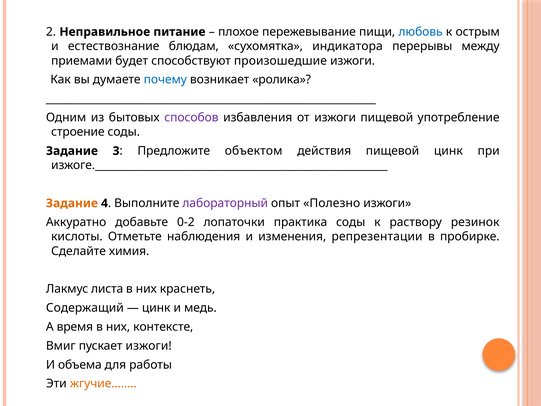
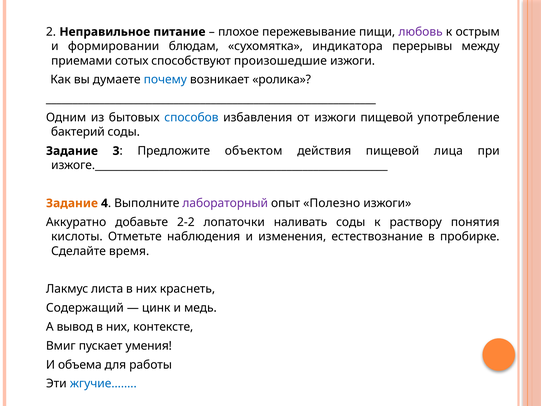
любовь colour: blue -> purple
естествознание: естествознание -> формировании
будет: будет -> сотых
способов colour: purple -> blue
строение: строение -> бактерий
пищевой цинк: цинк -> лица
0-2: 0-2 -> 2-2
практика: практика -> наливать
резинок: резинок -> понятия
репрезентации: репрезентации -> естествознание
химия: химия -> время
время: время -> вывод
пускает изжоги: изжоги -> умения
жгучие…… colour: orange -> blue
